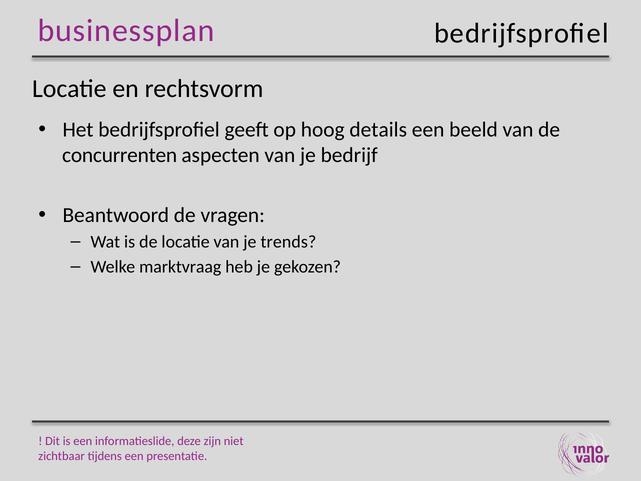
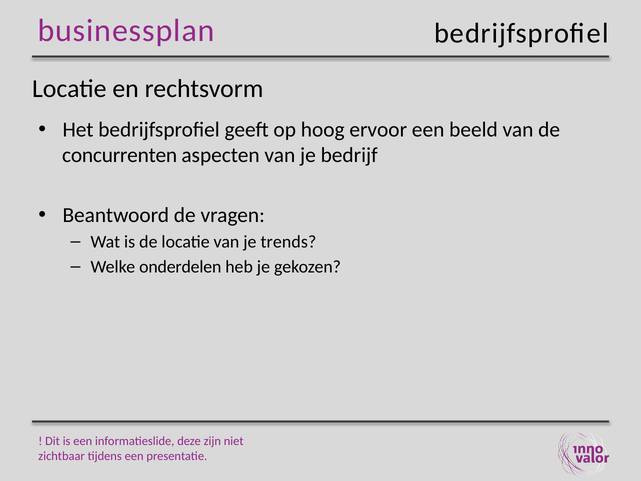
details: details -> ervoor
marktvraag: marktvraag -> onderdelen
